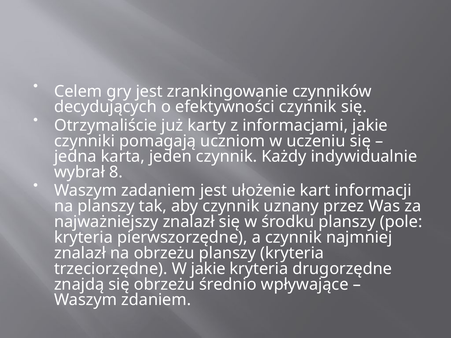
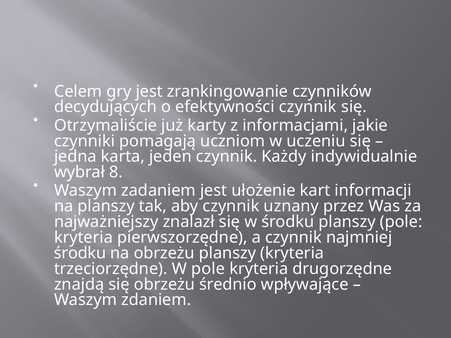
znalazł at (80, 253): znalazł -> środku
W jakie: jakie -> pole
